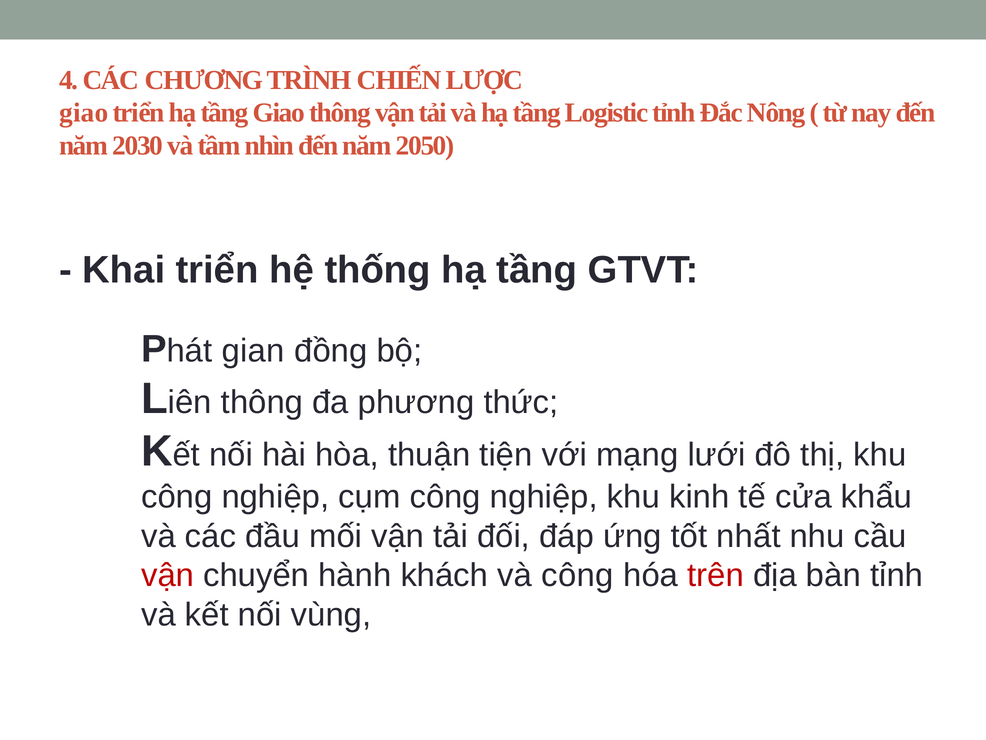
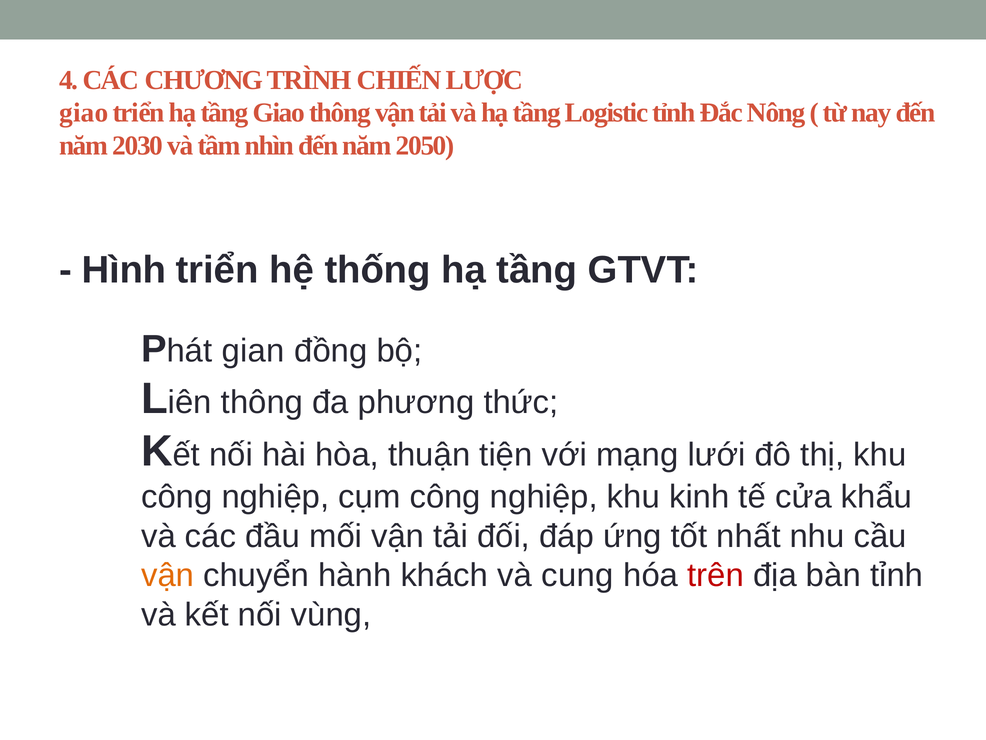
Khai: Khai -> Hình
vận at (168, 575) colour: red -> orange
và công: công -> cung
